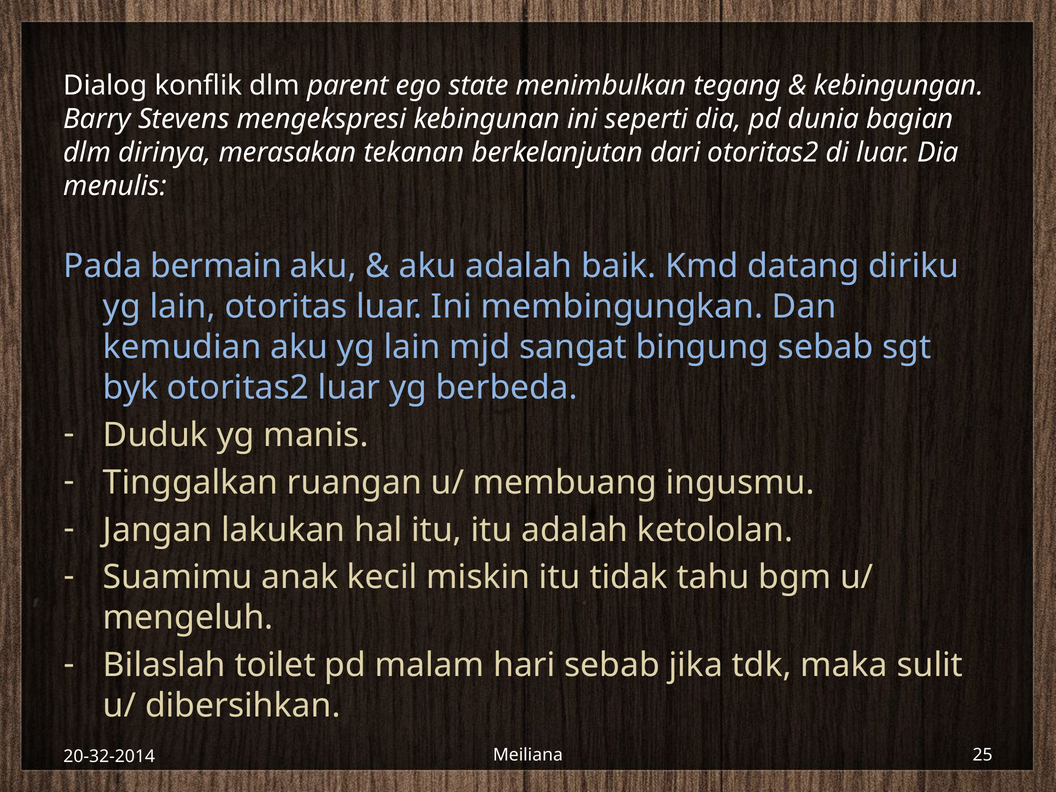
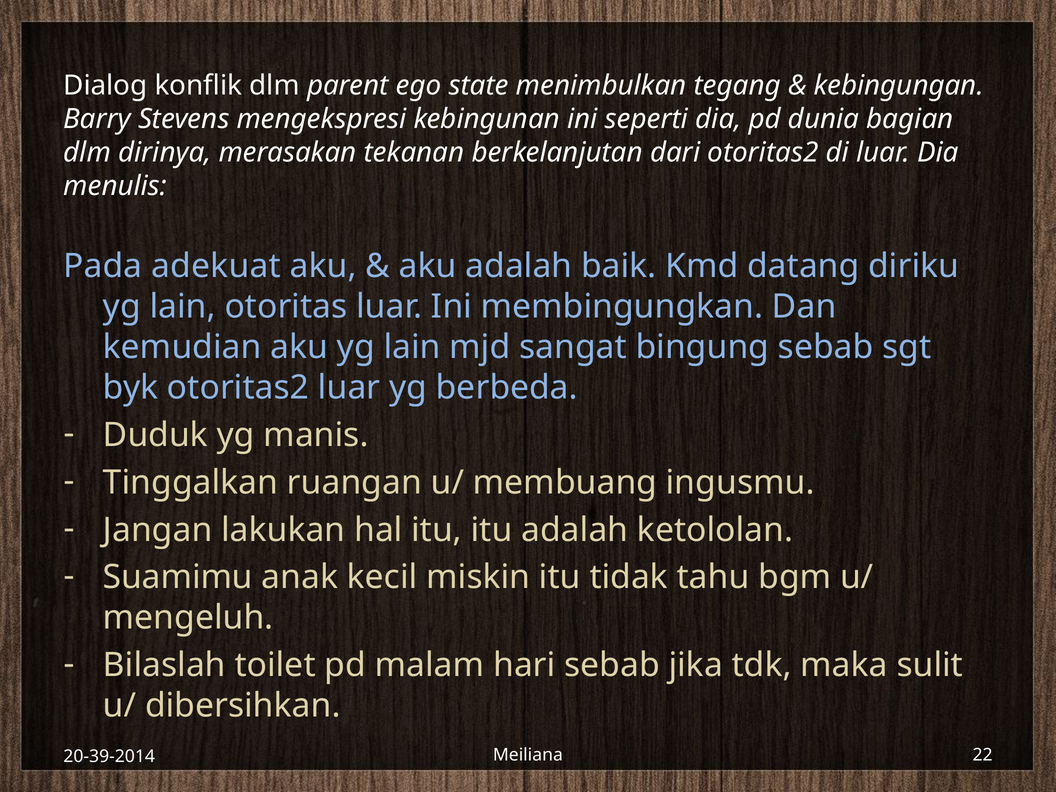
bermain: bermain -> adekuat
25: 25 -> 22
20-32-2014: 20-32-2014 -> 20-39-2014
